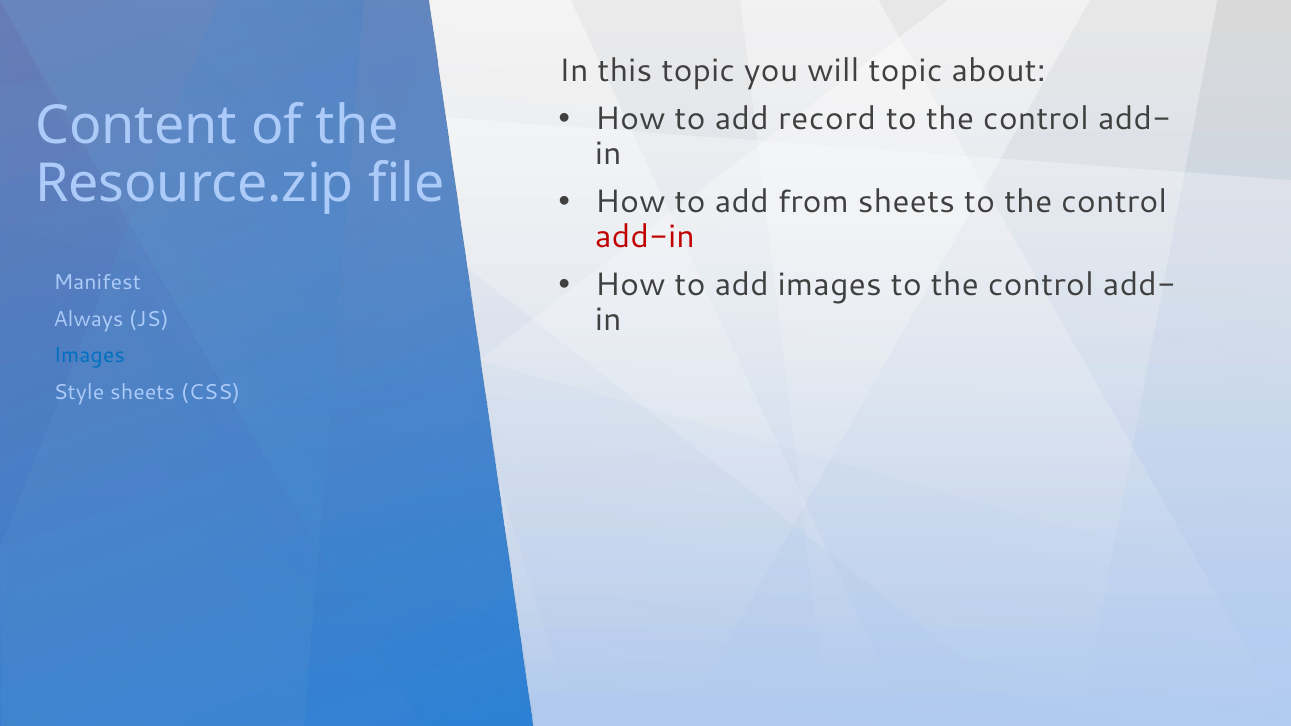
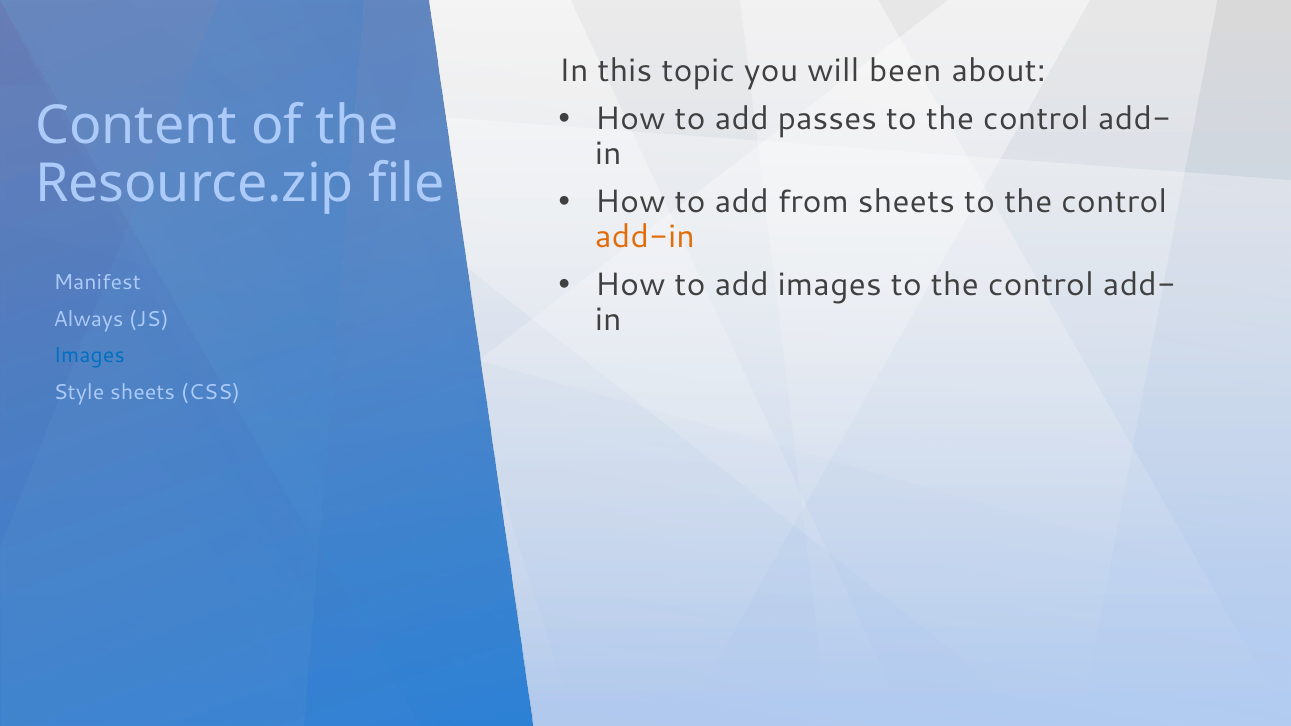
will topic: topic -> been
record: record -> passes
add-in colour: red -> orange
